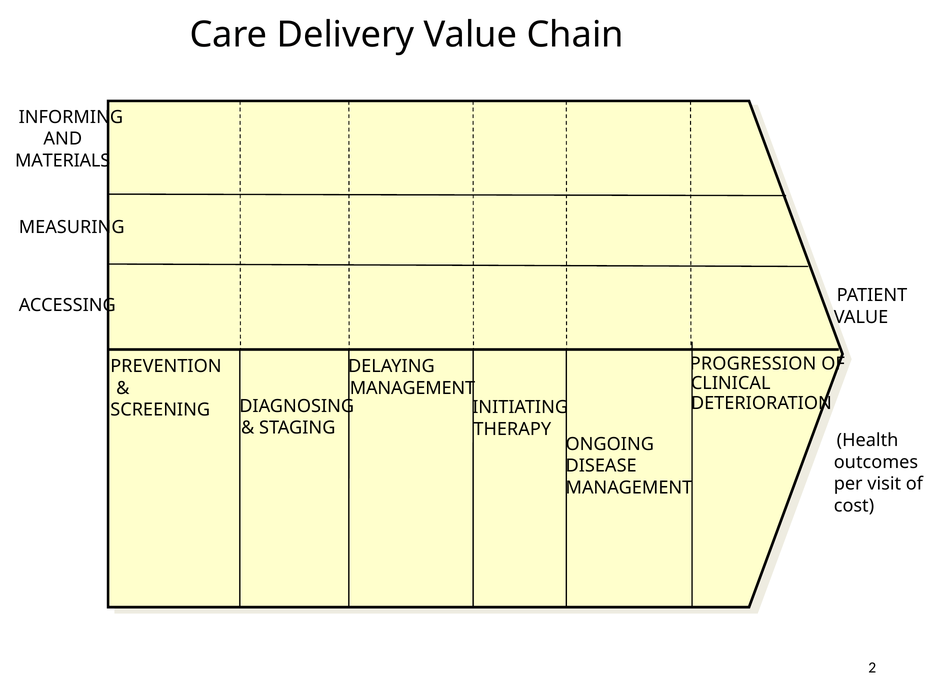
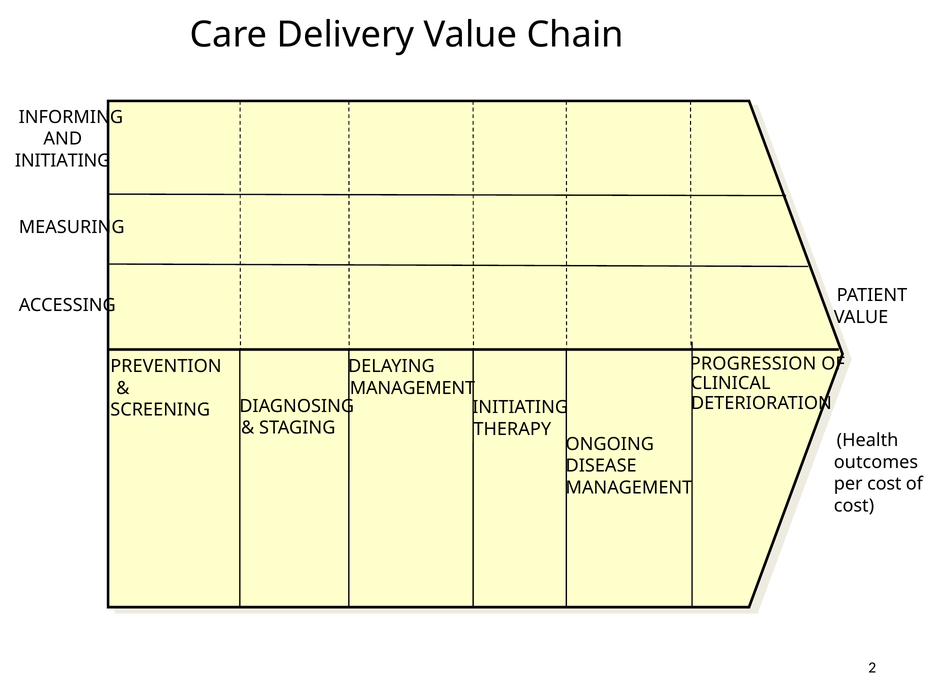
MATERIALS at (63, 161): MATERIALS -> INITIATING
per visit: visit -> cost
